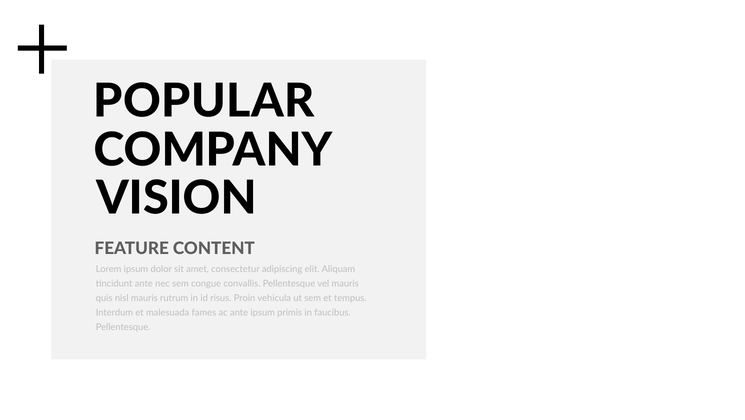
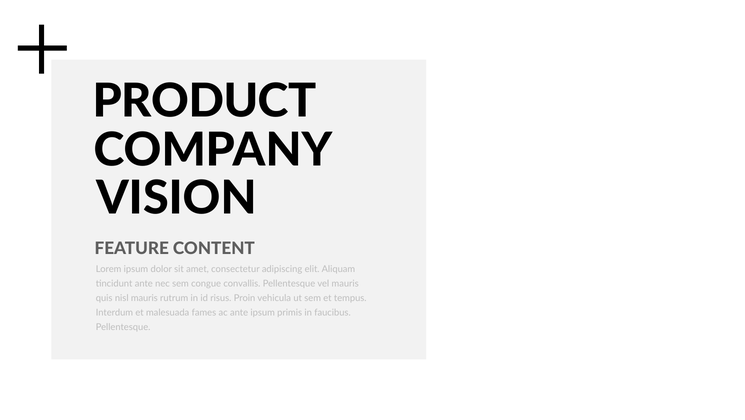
POPULAR: POPULAR -> PRODUCT
